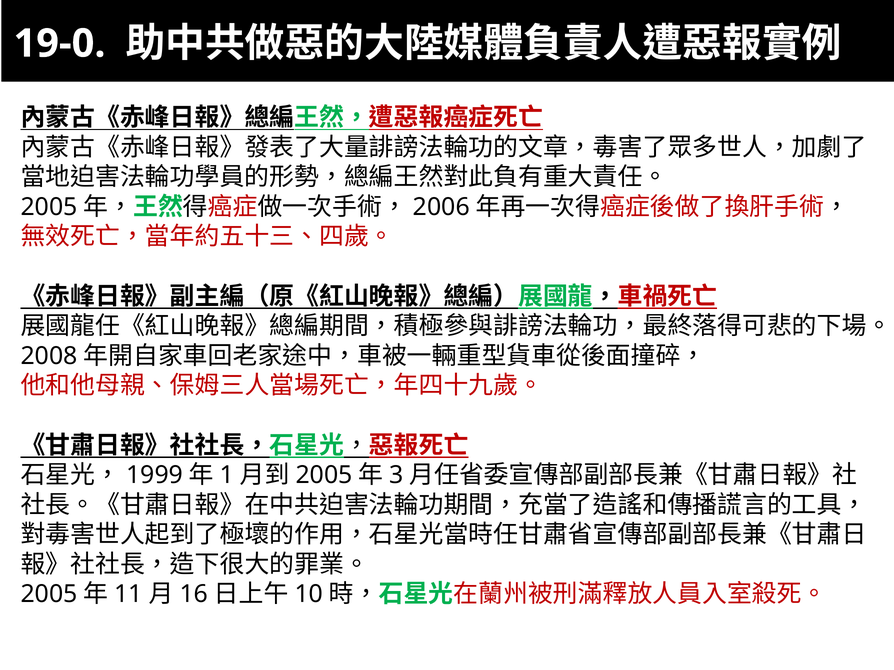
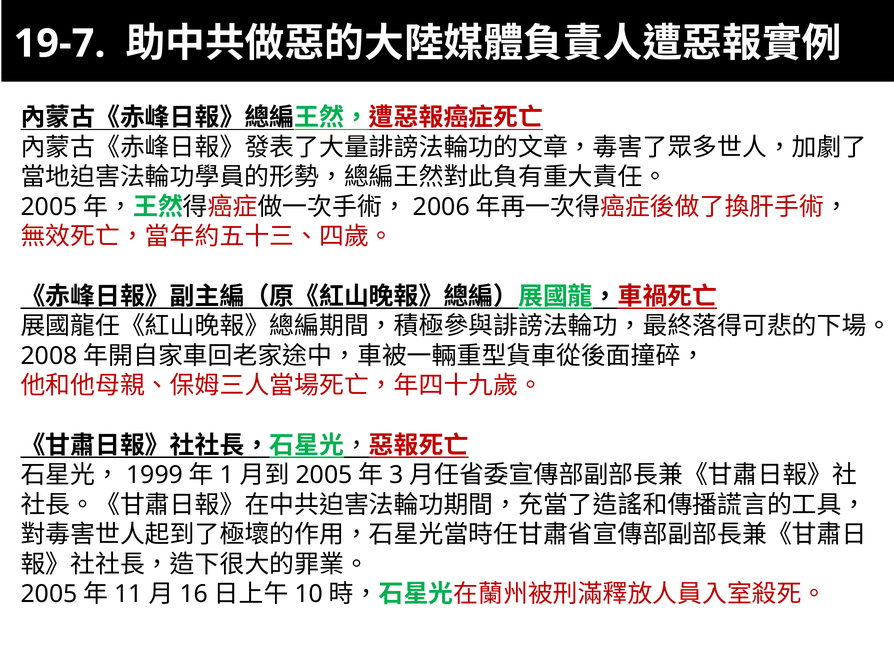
19-0: 19-0 -> 19-7
